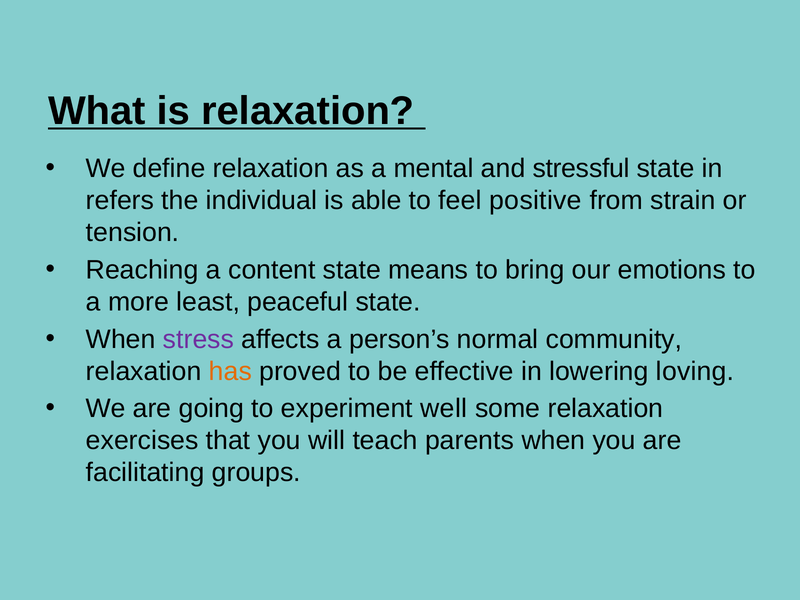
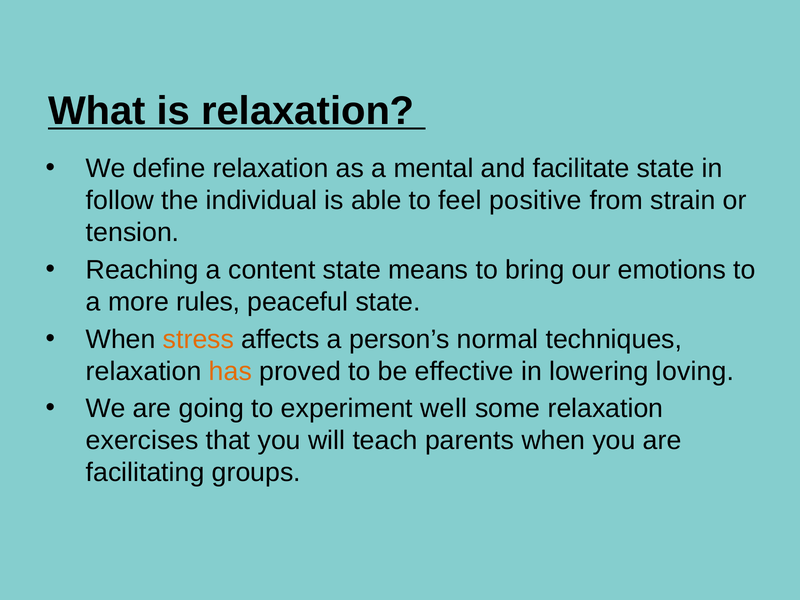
stressful: stressful -> facilitate
refers: refers -> follow
least: least -> rules
stress colour: purple -> orange
community: community -> techniques
